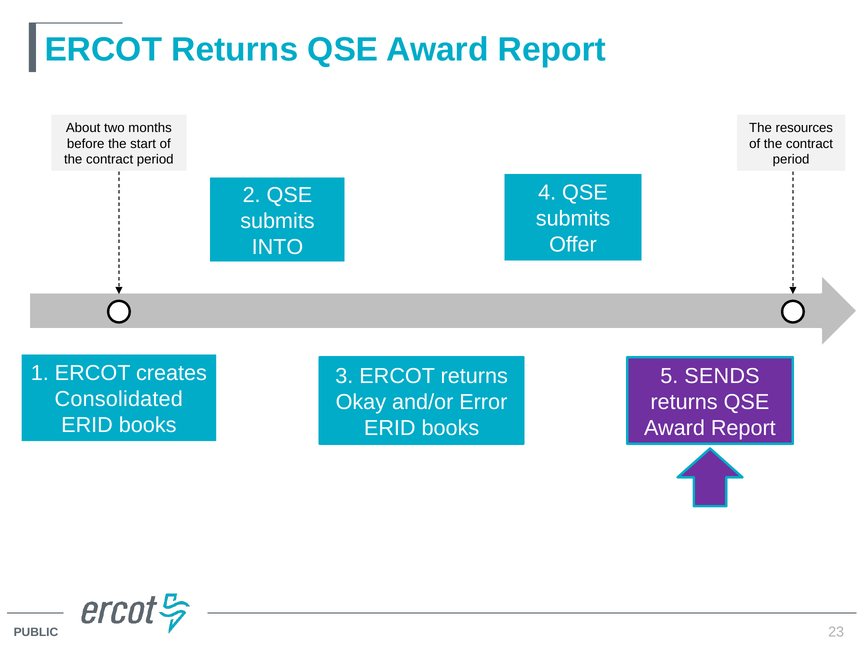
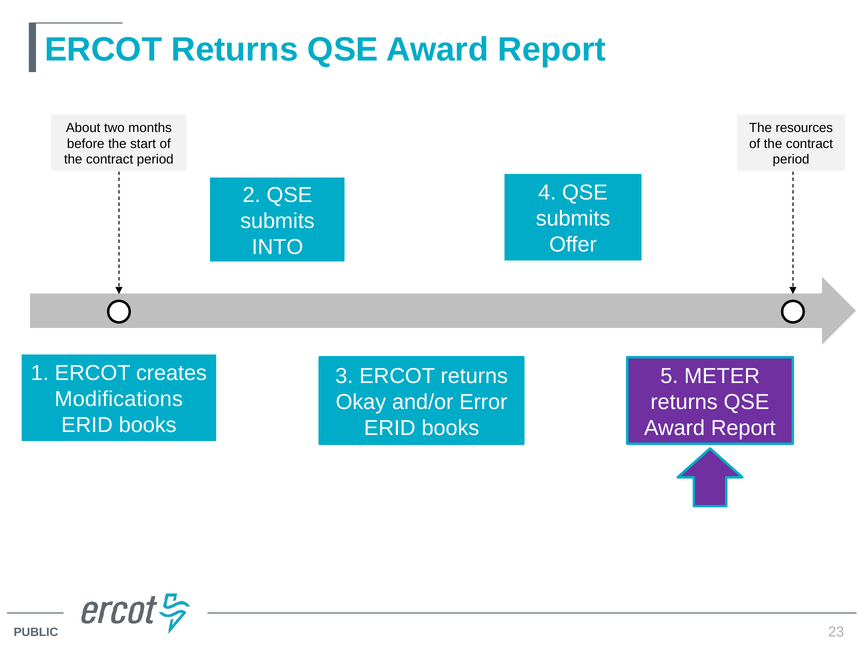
SENDS: SENDS -> METER
Consolidated: Consolidated -> Modifications
